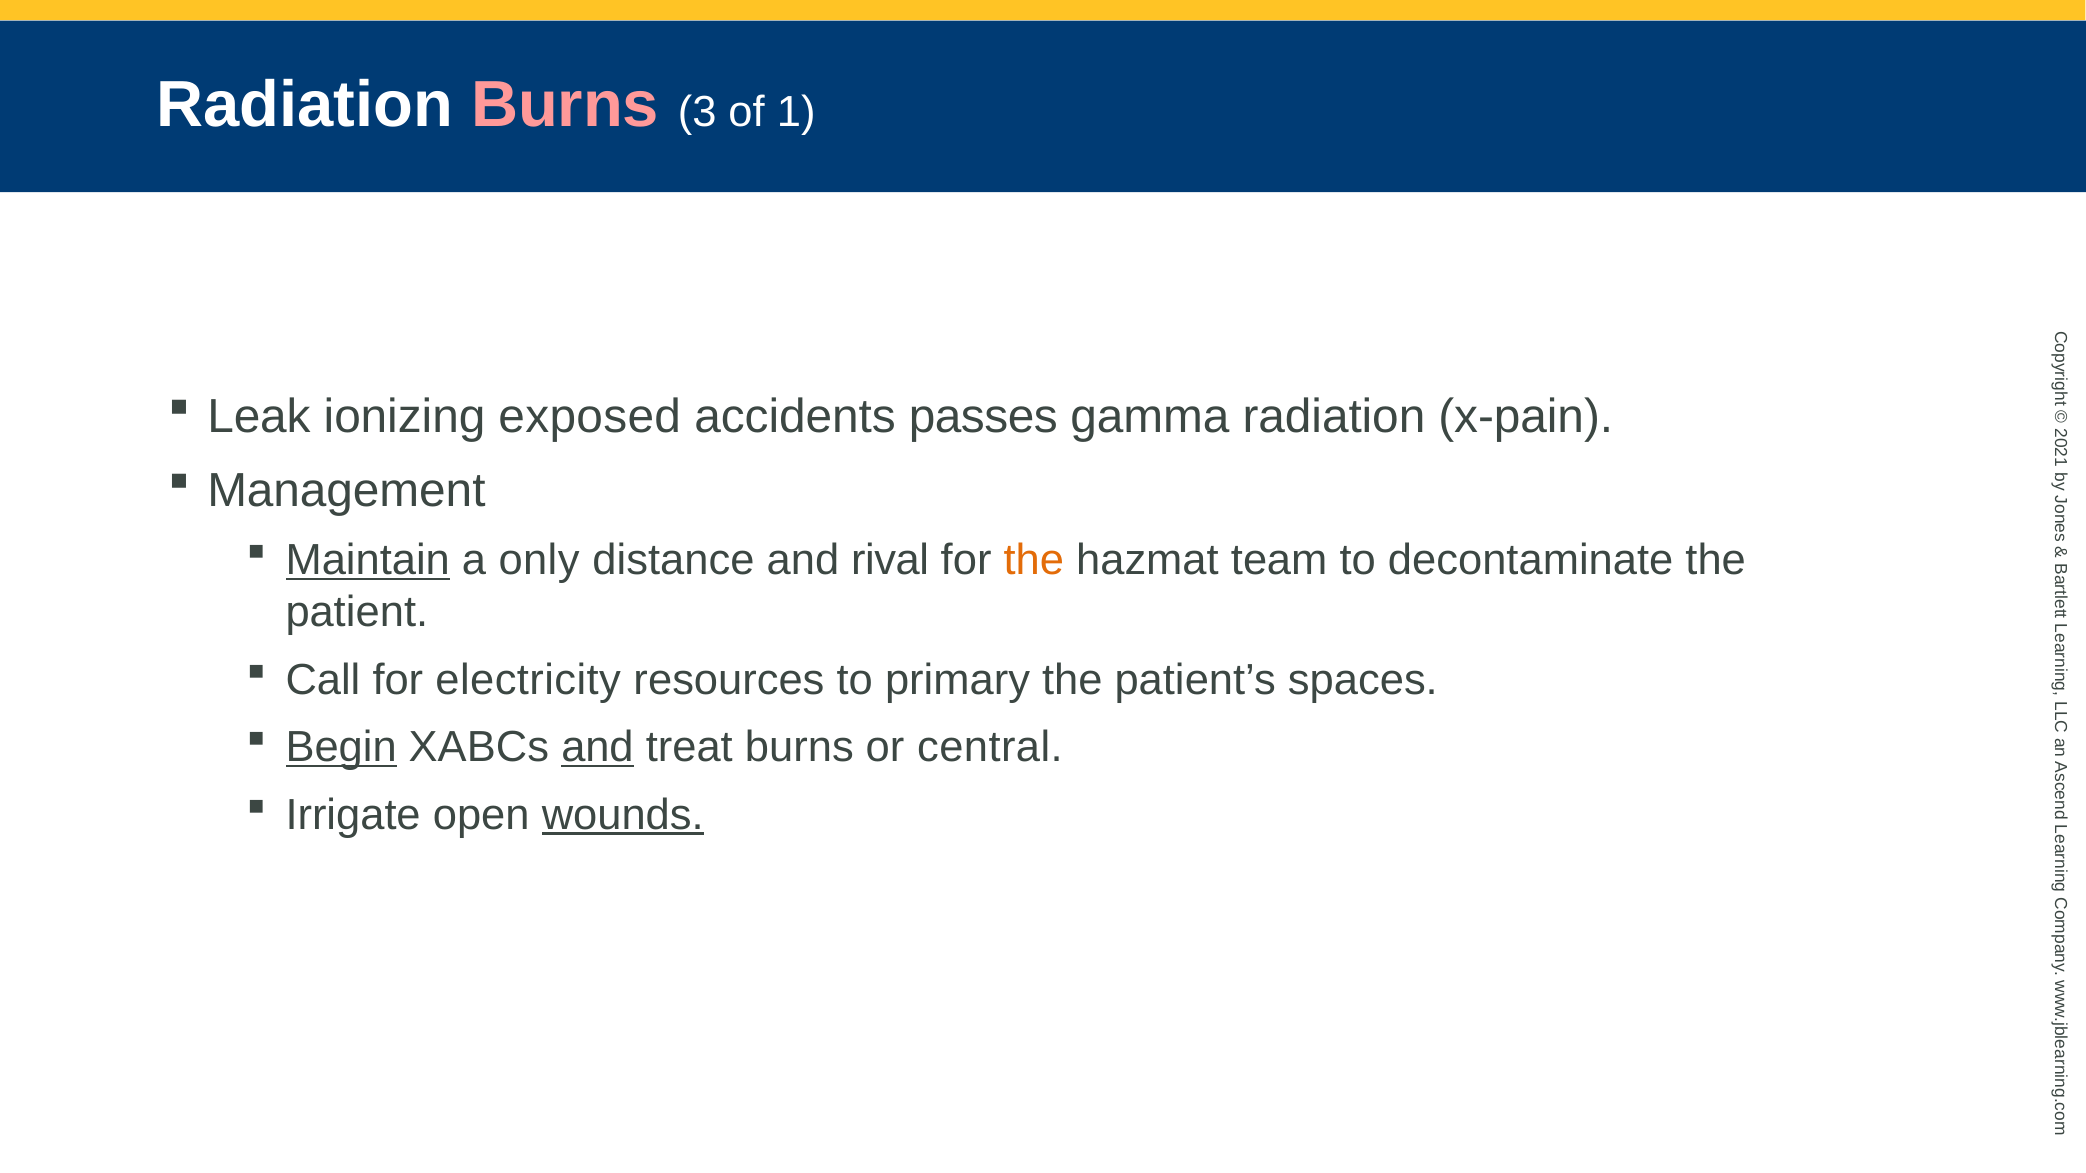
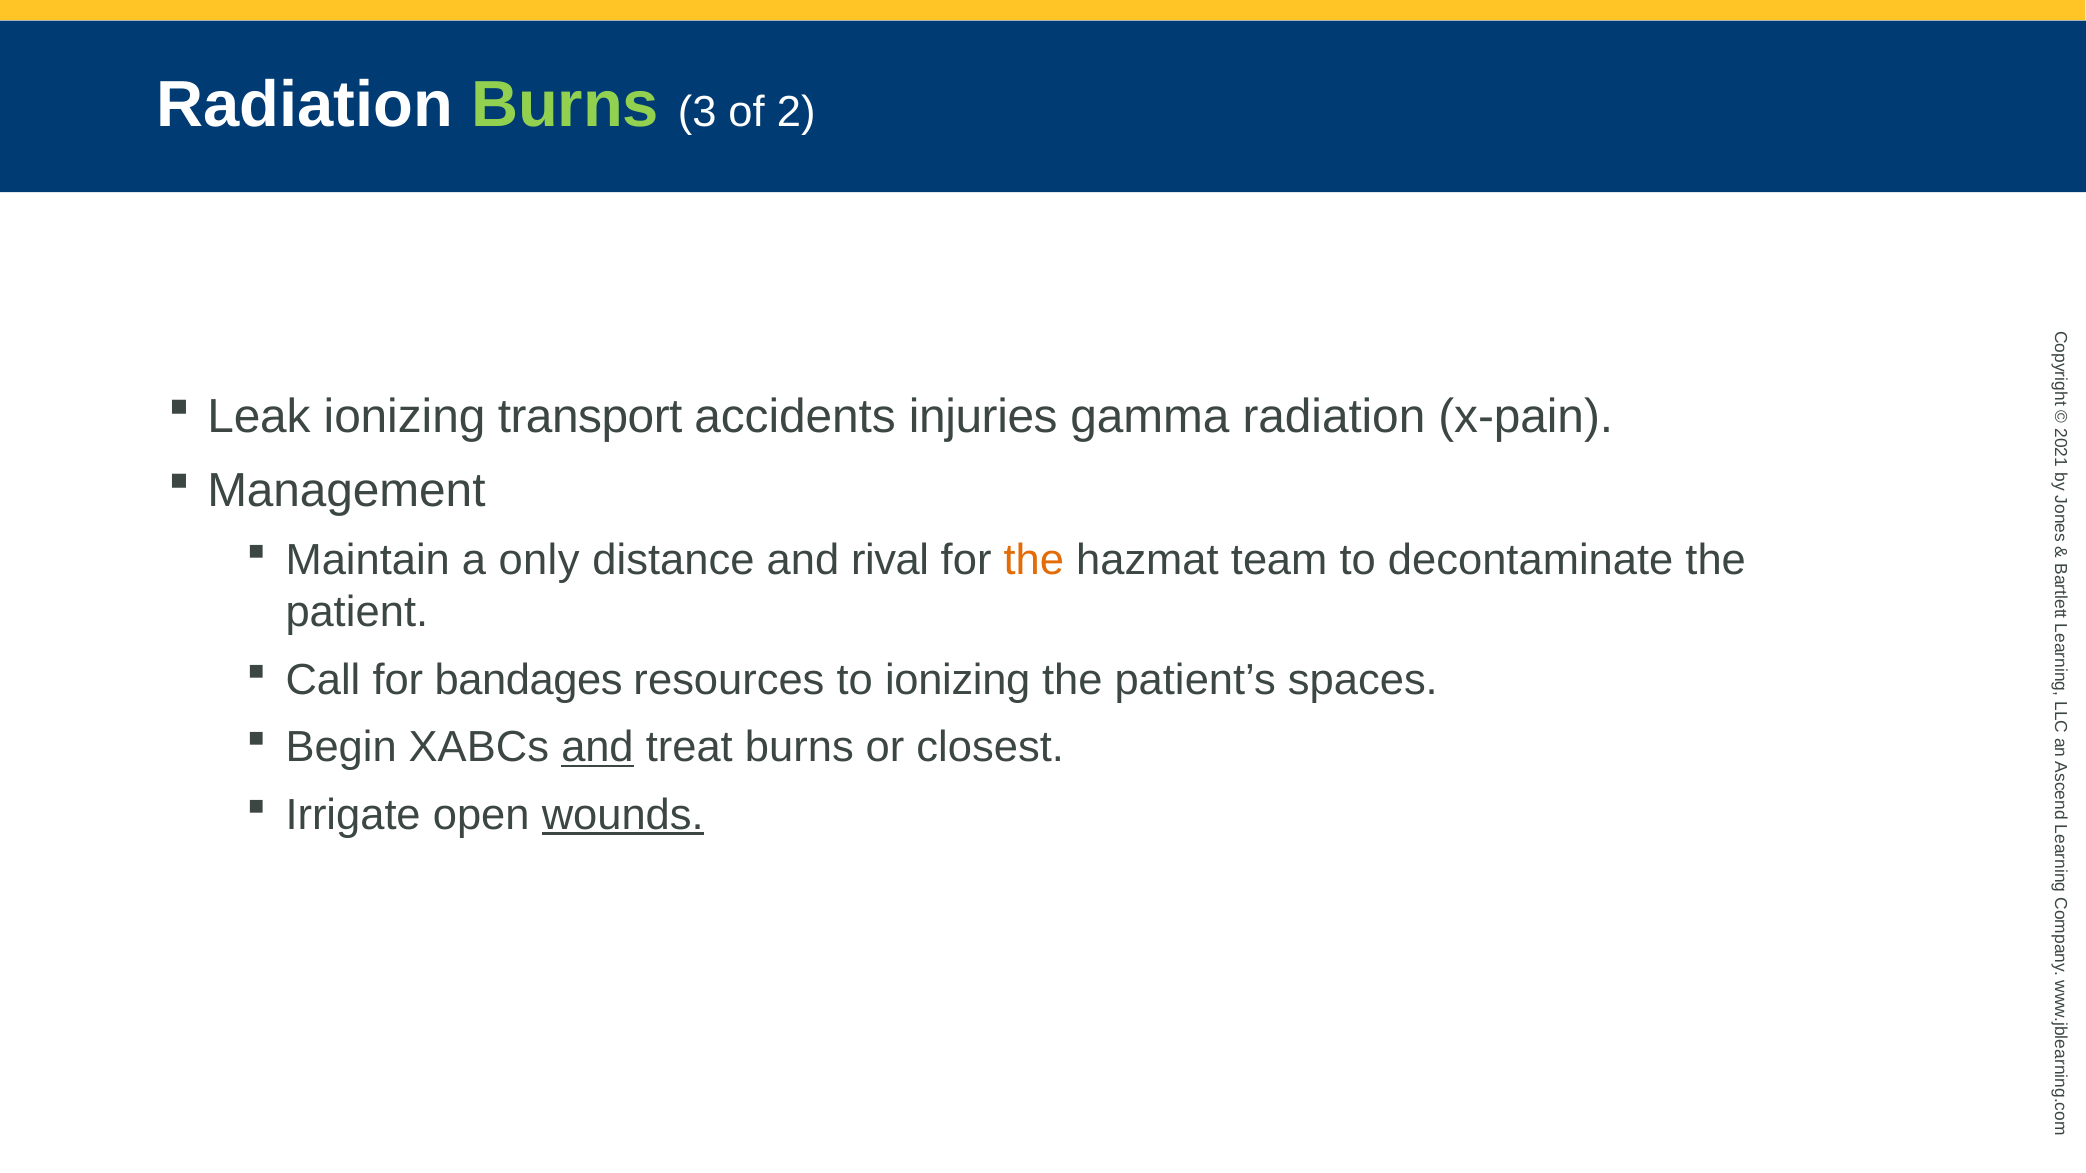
Burns at (565, 105) colour: pink -> light green
of 1: 1 -> 2
exposed: exposed -> transport
passes: passes -> injuries
Maintain underline: present -> none
electricity: electricity -> bandages
to primary: primary -> ionizing
Begin underline: present -> none
central: central -> closest
